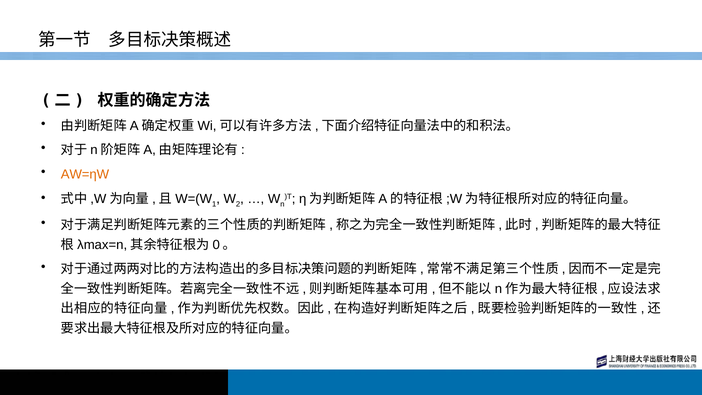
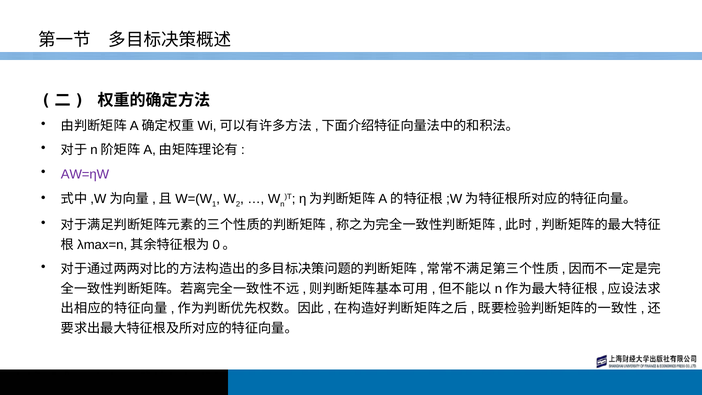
AW=ηW colour: orange -> purple
